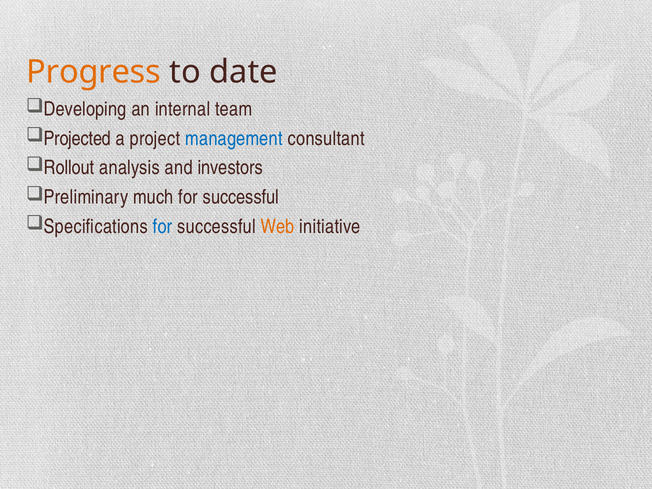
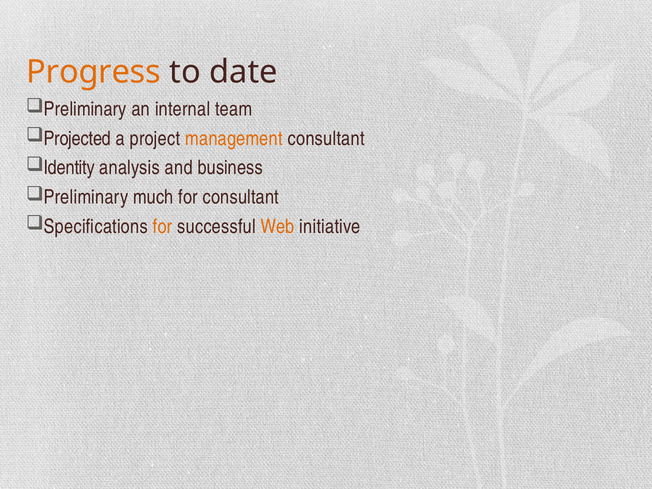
Developing at (85, 109): Developing -> Preliminary
management colour: blue -> orange
Rollout: Rollout -> Identity
investors: investors -> business
successful at (241, 197): successful -> consultant
for at (163, 227) colour: blue -> orange
